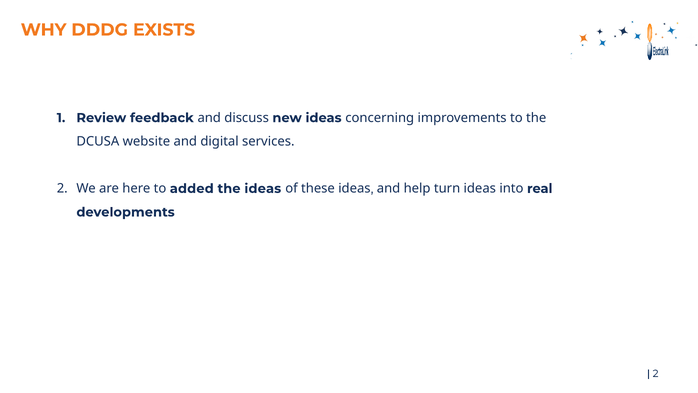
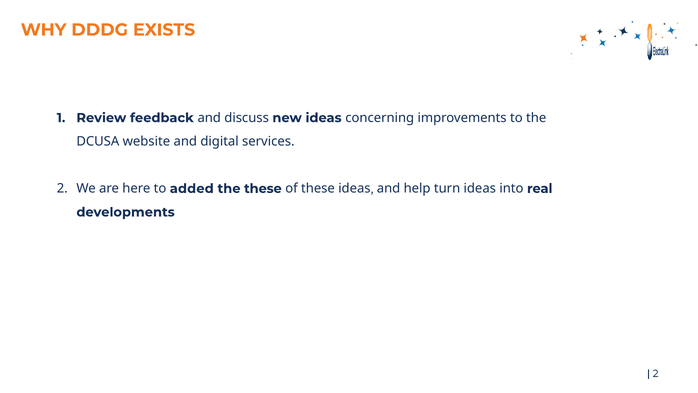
the ideas: ideas -> these
